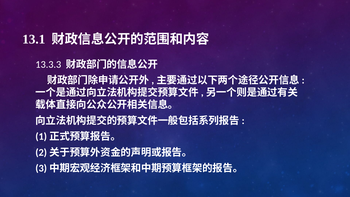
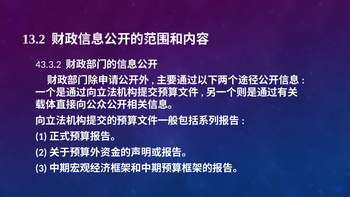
13.1: 13.1 -> 13.2
13.3.3: 13.3.3 -> 43.3.2
